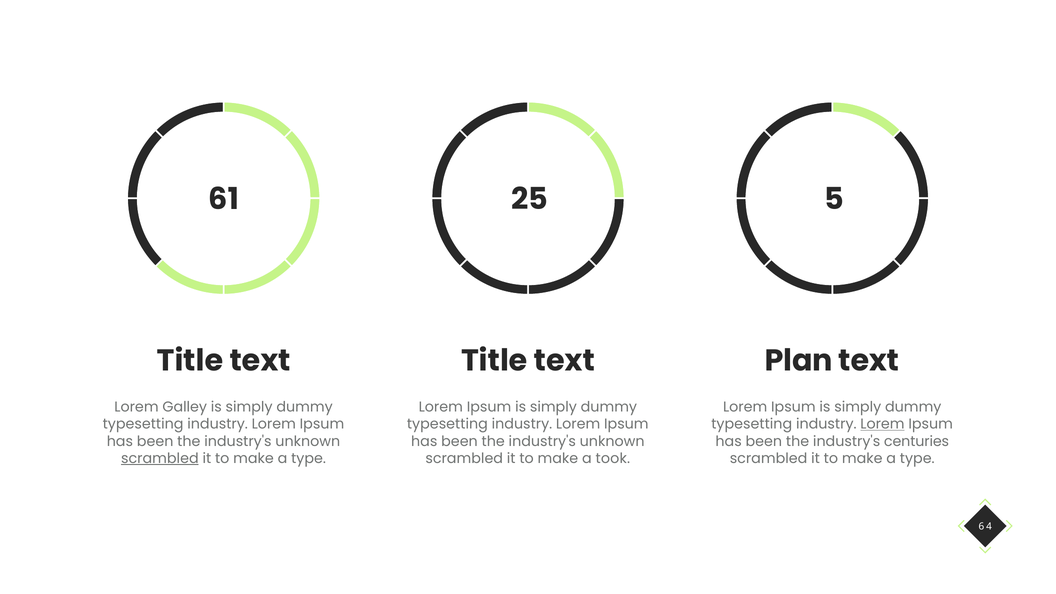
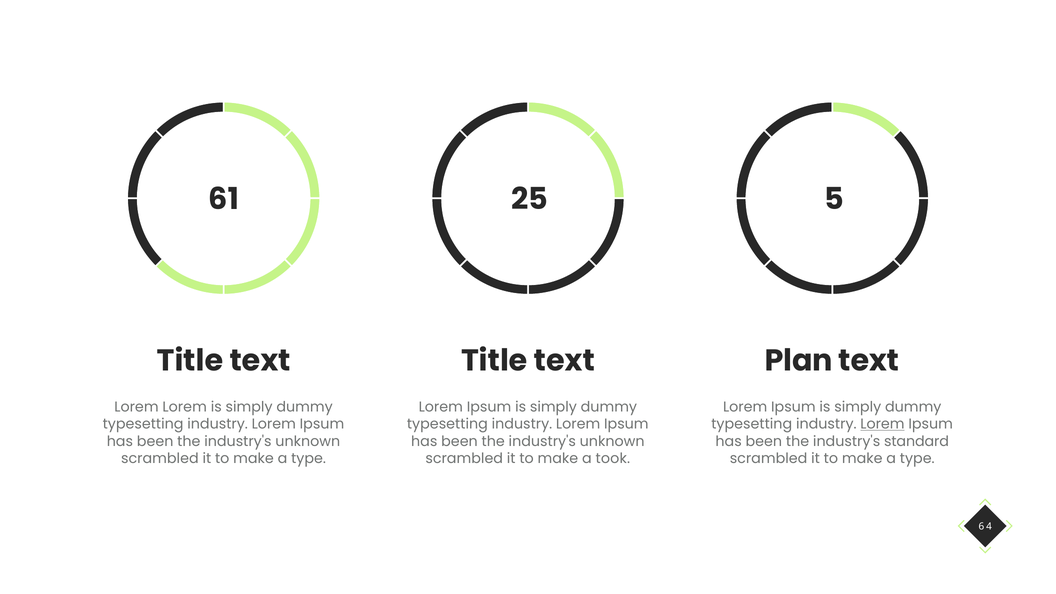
Lorem Galley: Galley -> Lorem
centuries: centuries -> standard
scrambled at (160, 459) underline: present -> none
